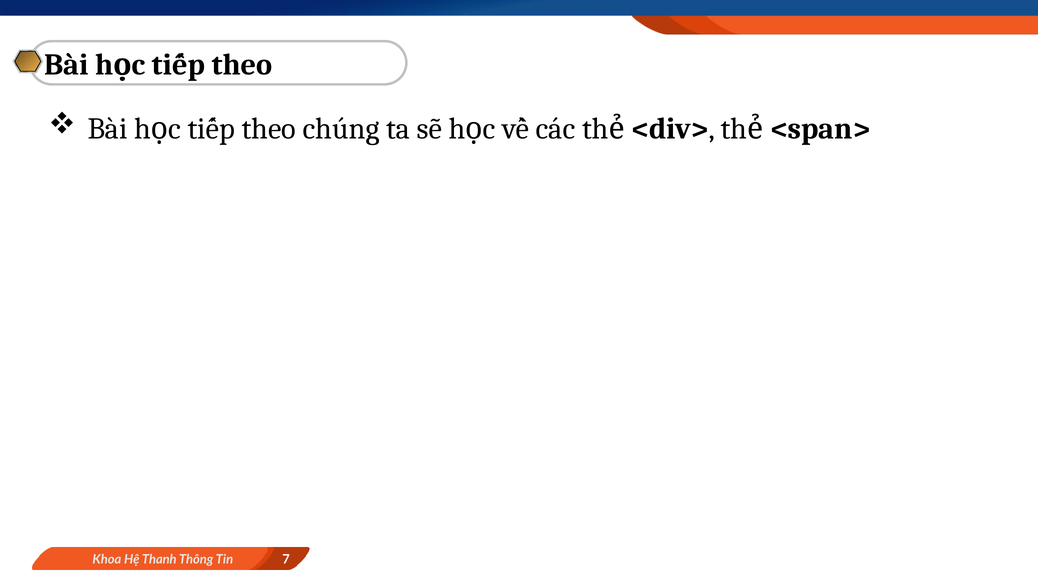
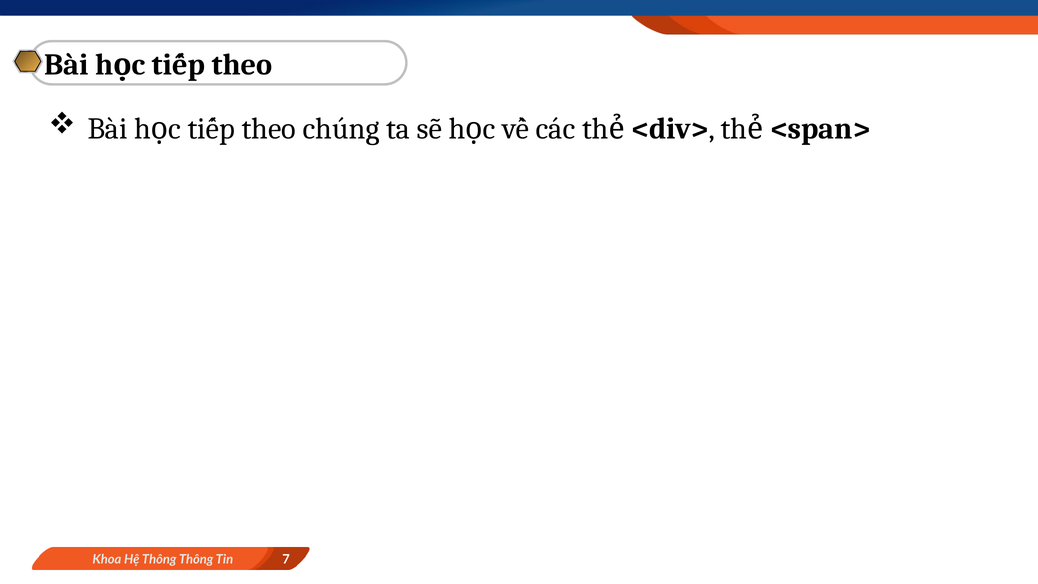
Hệ Thanh: Thanh -> Thông
